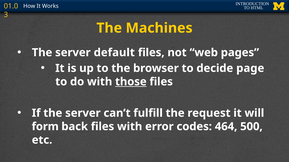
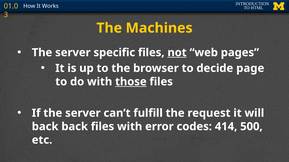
default: default -> specific
not underline: none -> present
form at (45, 127): form -> back
464: 464 -> 414
